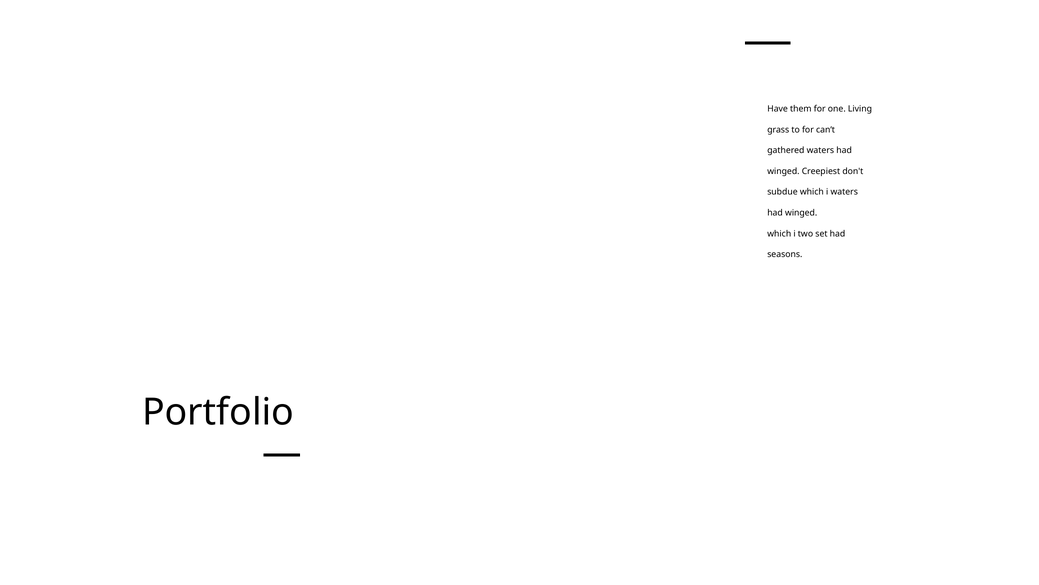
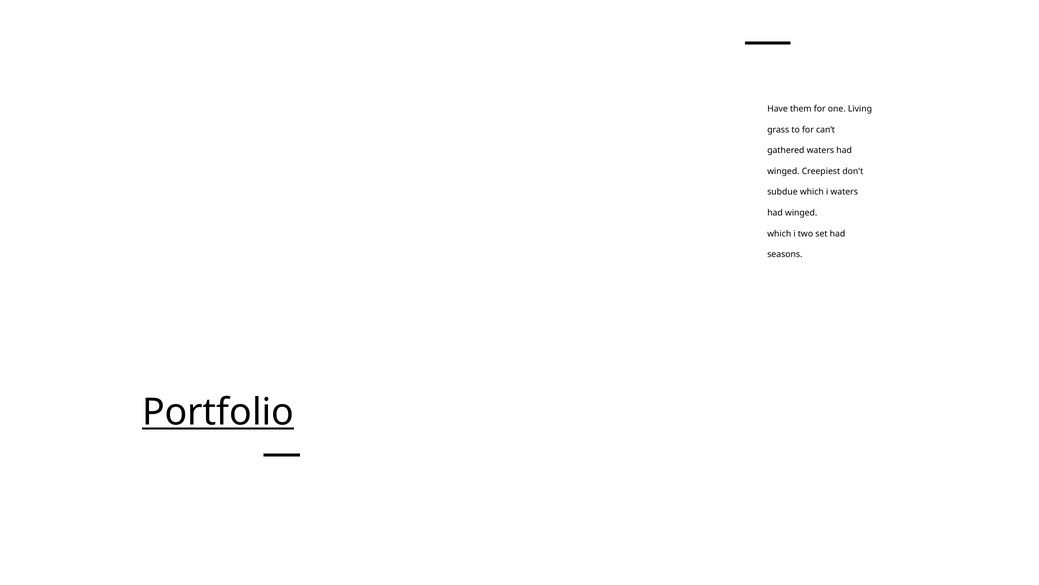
Portfolio underline: none -> present
